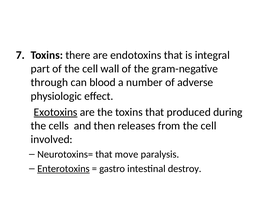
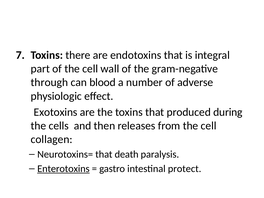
Exotoxins underline: present -> none
involved: involved -> collagen
move: move -> death
destroy: destroy -> protect
